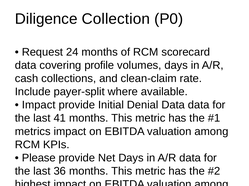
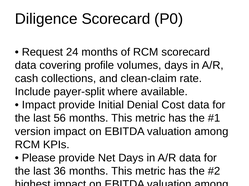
Diligence Collection: Collection -> Scorecard
Denial Data: Data -> Cost
41: 41 -> 56
metrics: metrics -> version
